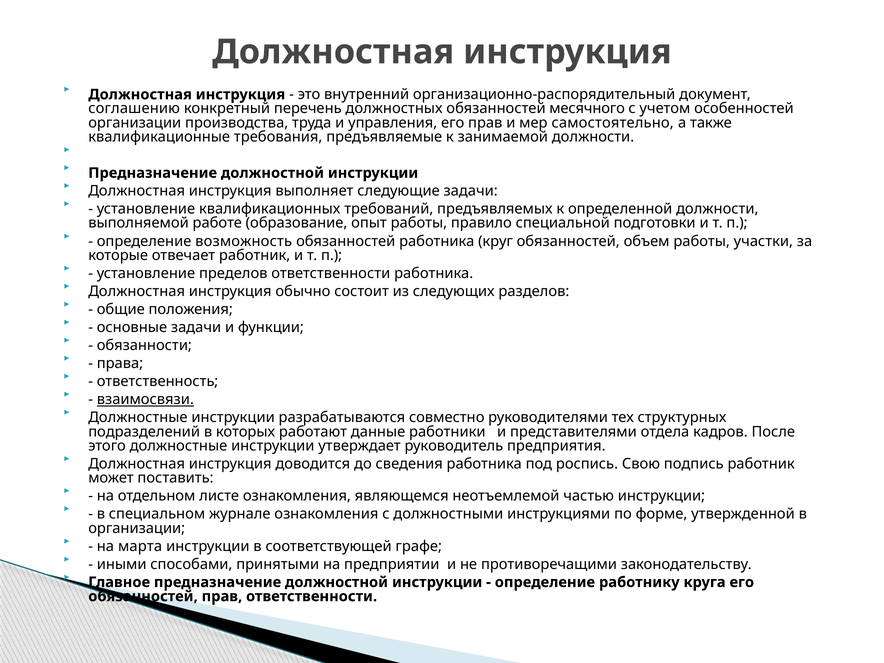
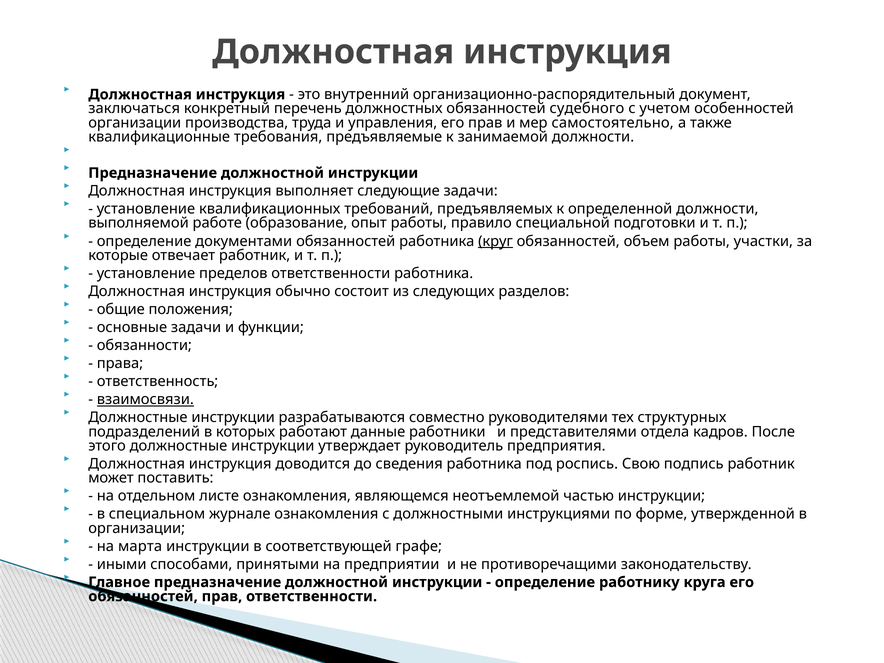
соглашению: соглашению -> заключаться
месячного: месячного -> судебного
возможность: возможность -> документами
круг underline: none -> present
